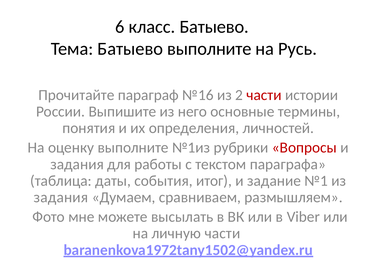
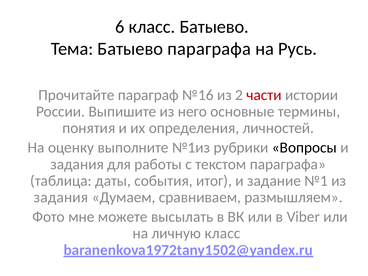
Батыево выполните: выполните -> параграфа
Вопросы colour: red -> black
личную части: части -> класс
